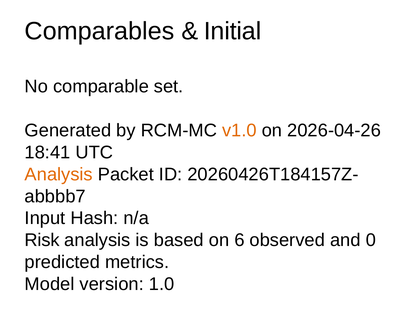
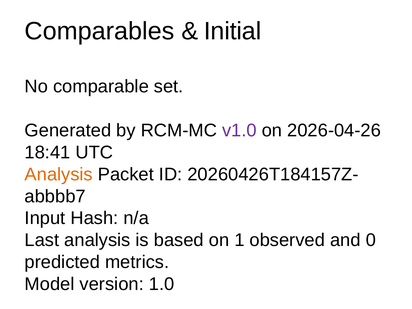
v1.0 colour: orange -> purple
Risk: Risk -> Last
6: 6 -> 1
